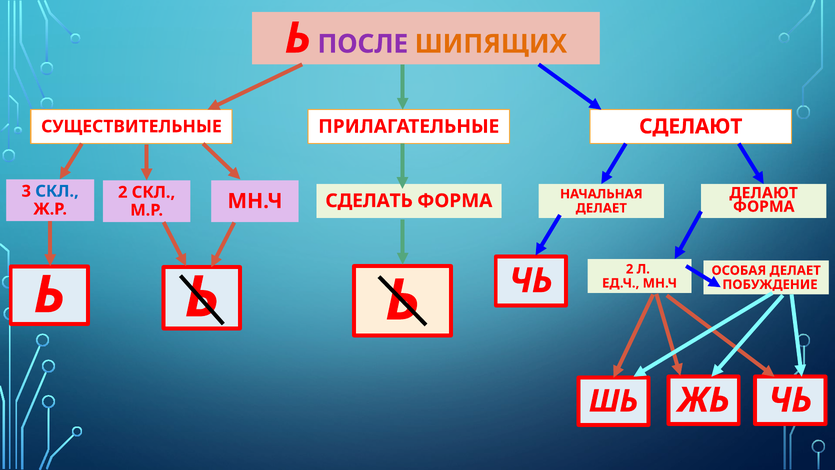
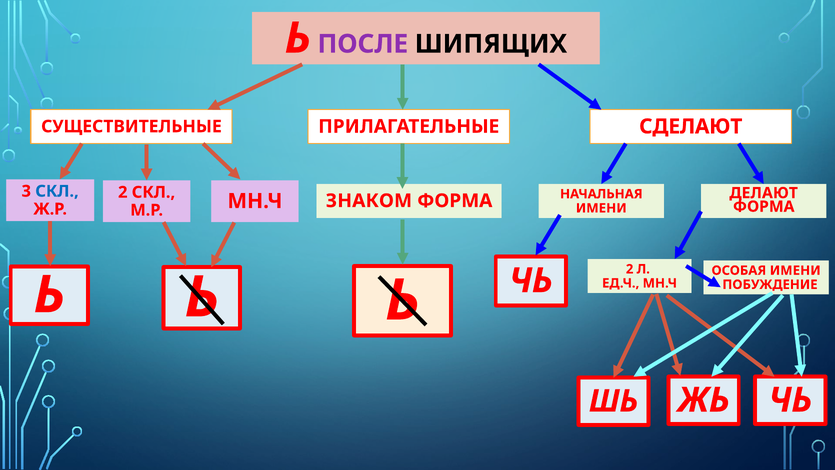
ШИПЯЩИХ colour: orange -> black
ДЕЛАЕТ at (601, 208): ДЕЛАЕТ -> ИМЕНИ
СДЕЛАТЬ: СДЕЛАТЬ -> ЗНАКОМ
ДЕЛАЕТ at (795, 270): ДЕЛАЕТ -> ИМЕНИ
